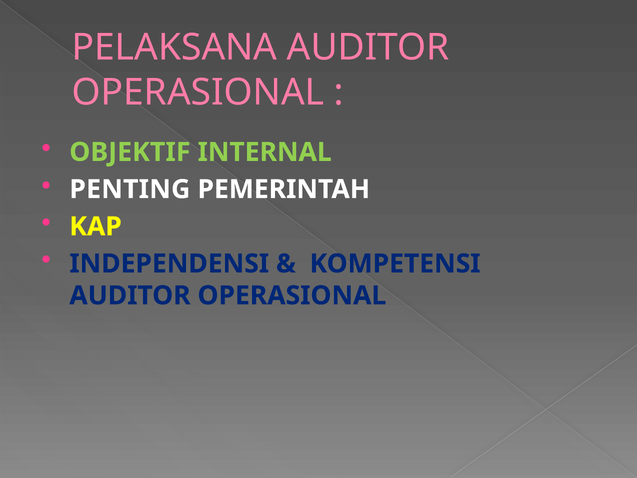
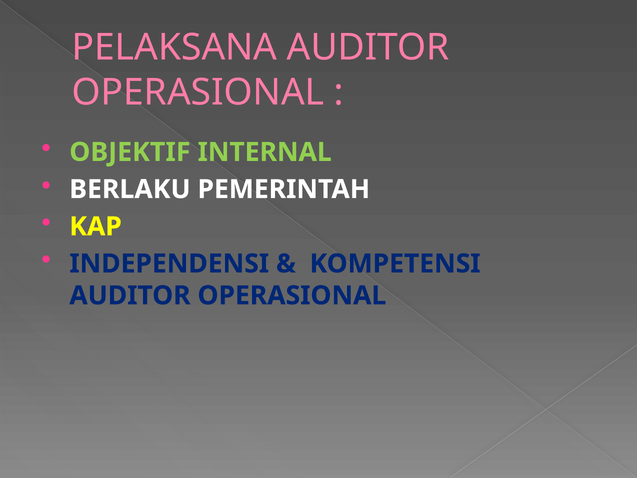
PENTING: PENTING -> BERLAKU
